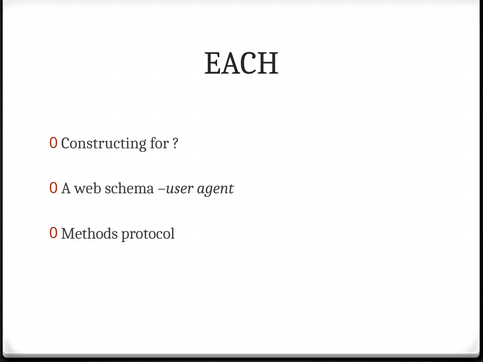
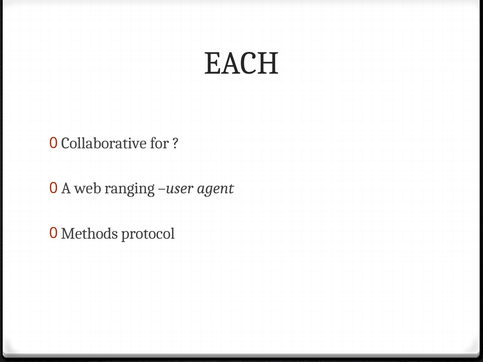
Constructing: Constructing -> Collaborative
schema: schema -> ranging
